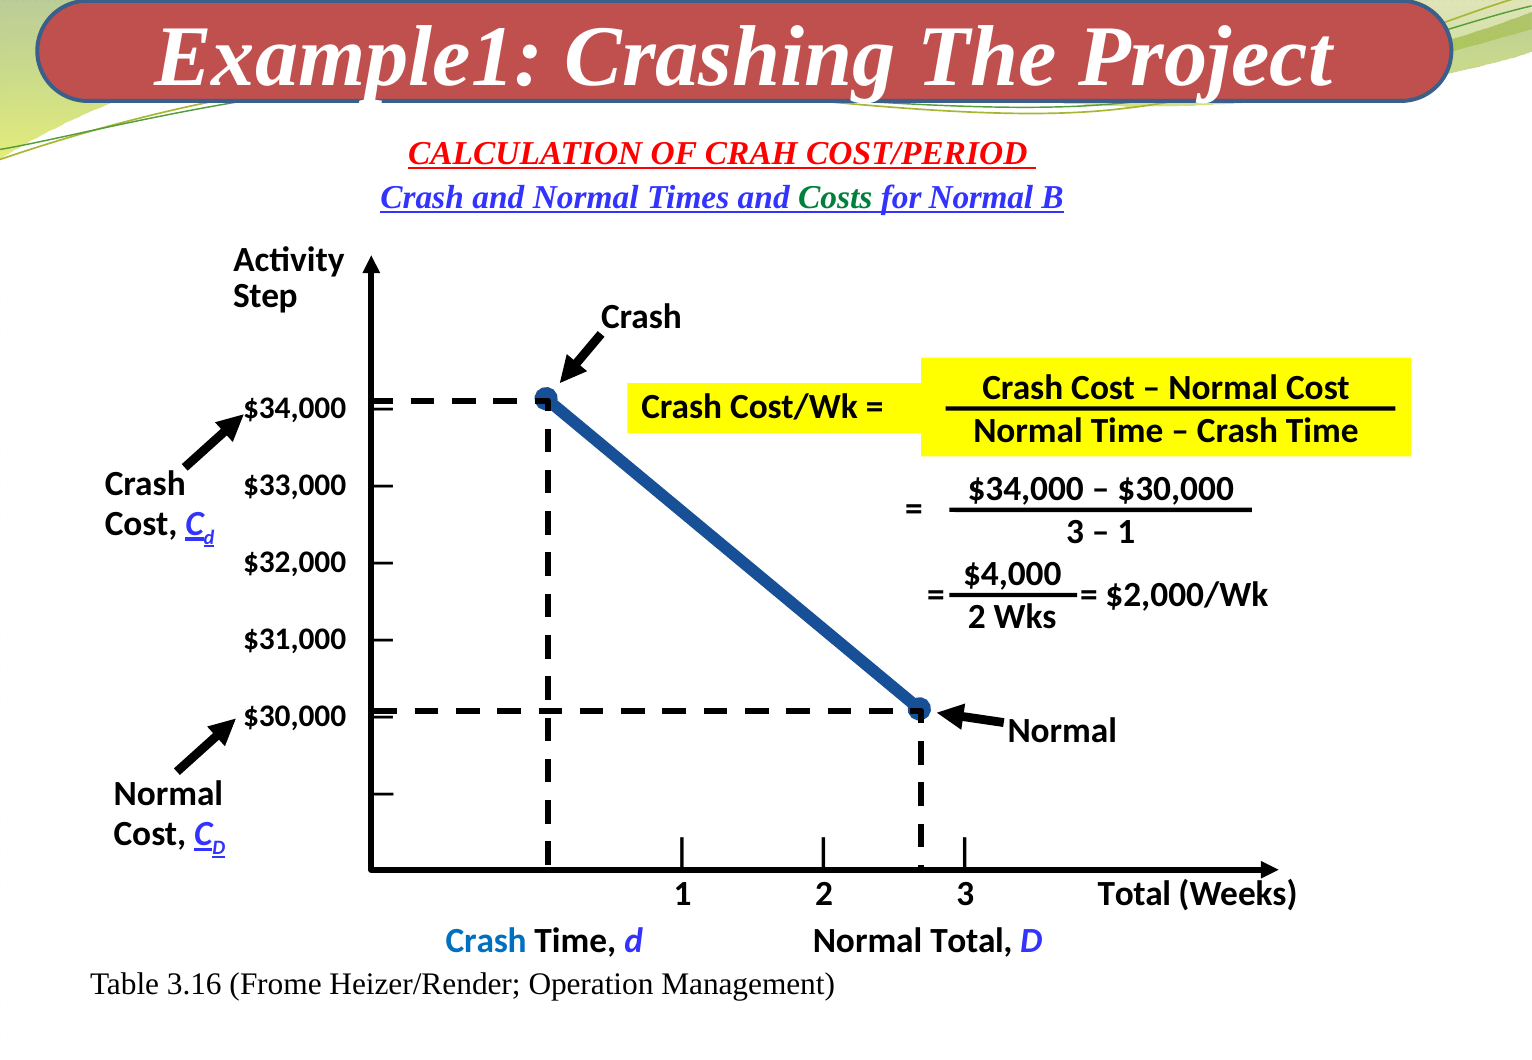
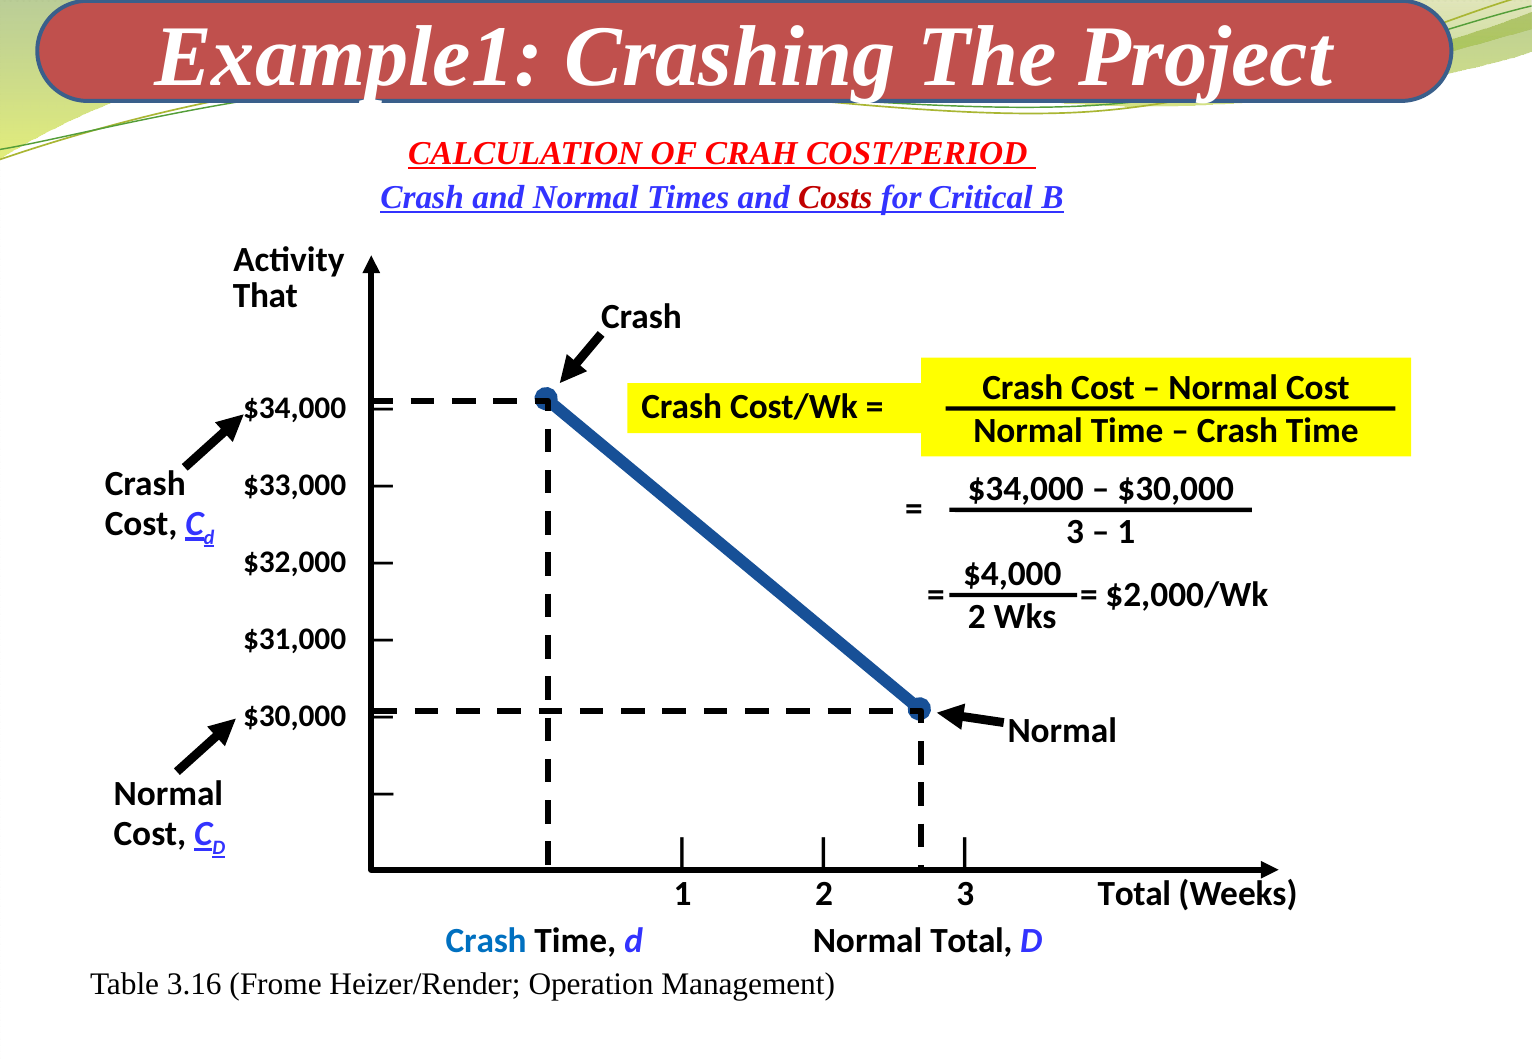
Costs colour: green -> red
for Normal: Normal -> Critical
Step: Step -> That
